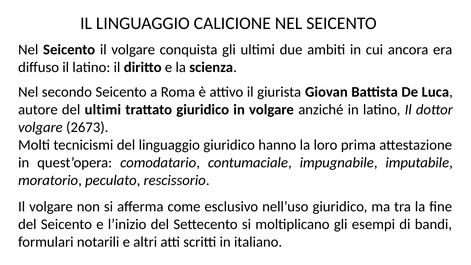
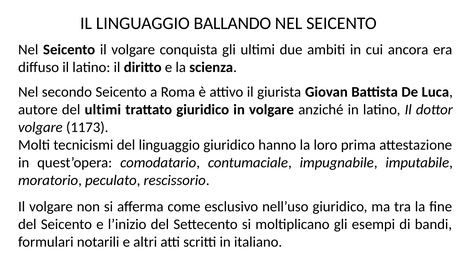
CALICIONE: CALICIONE -> BALLANDO
2673: 2673 -> 1173
